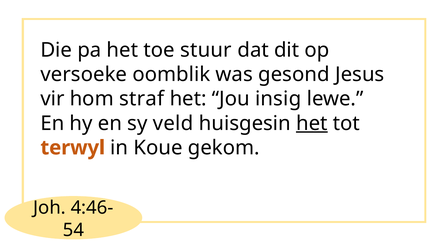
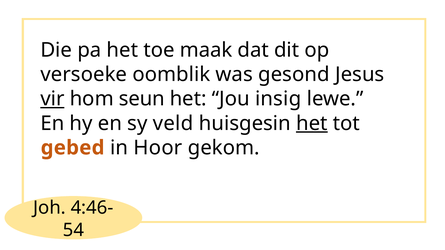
stuur: stuur -> maak
vir underline: none -> present
straf: straf -> seun
terwyl: terwyl -> gebed
Koue: Koue -> Hoor
